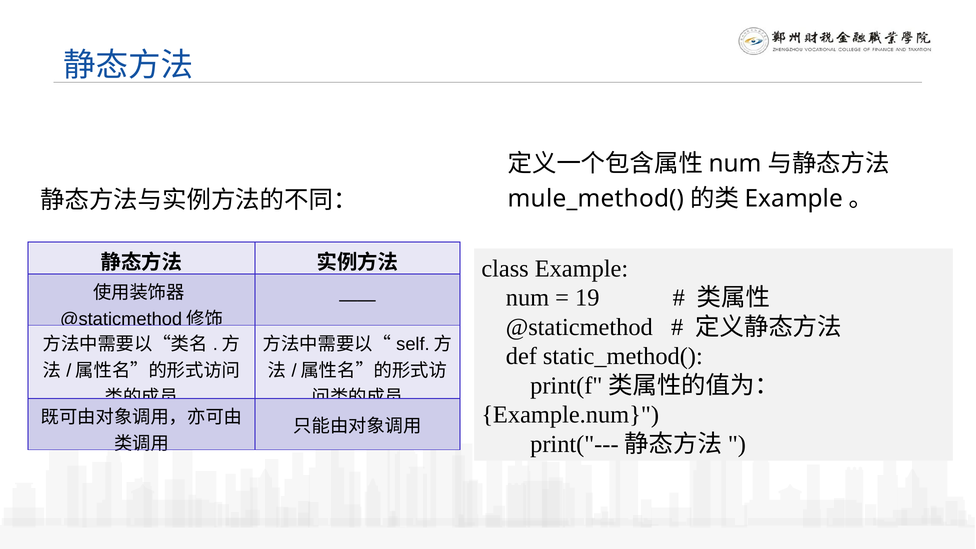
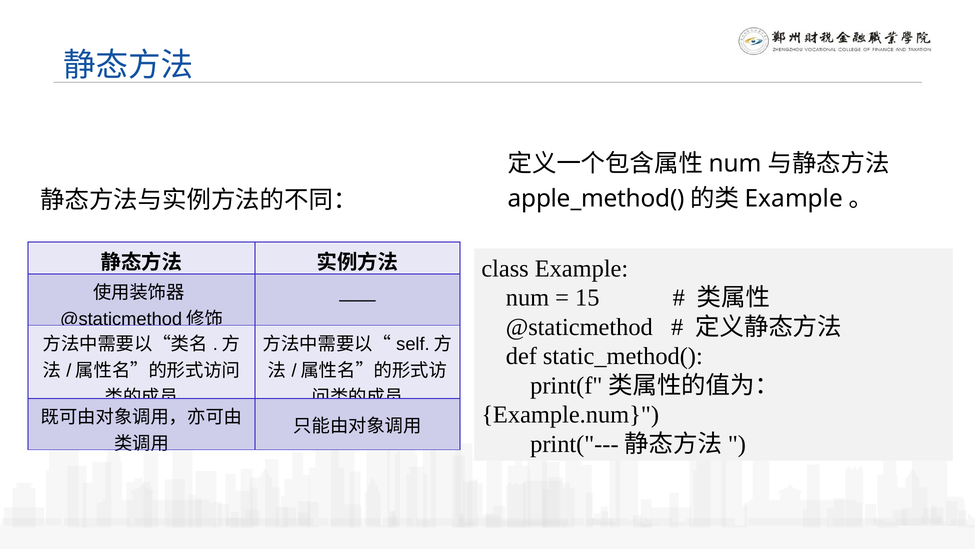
mule_method(: mule_method( -> apple_method(
19: 19 -> 15
